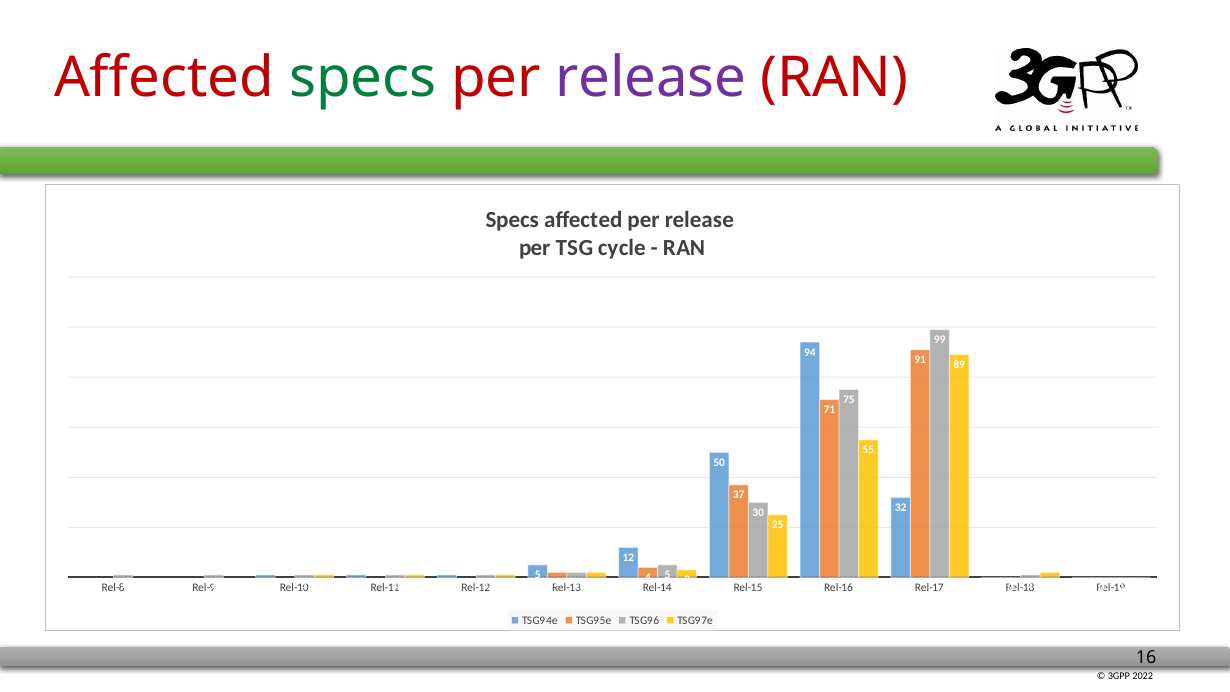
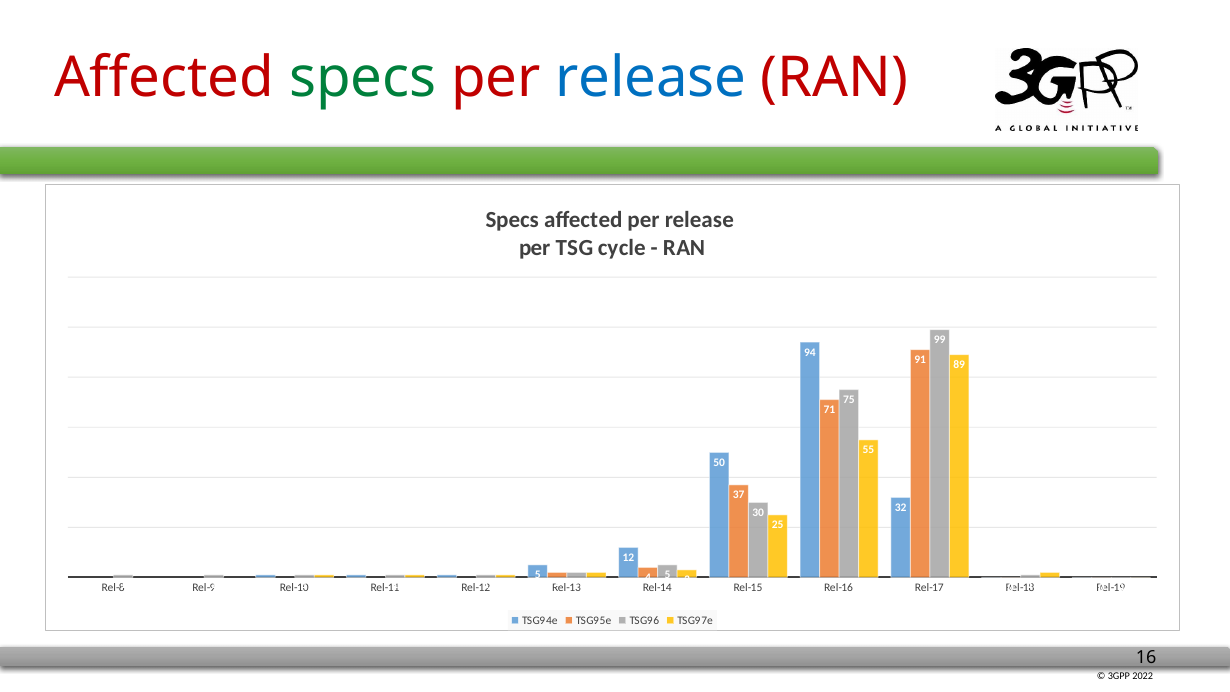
release at (651, 78) colour: purple -> blue
